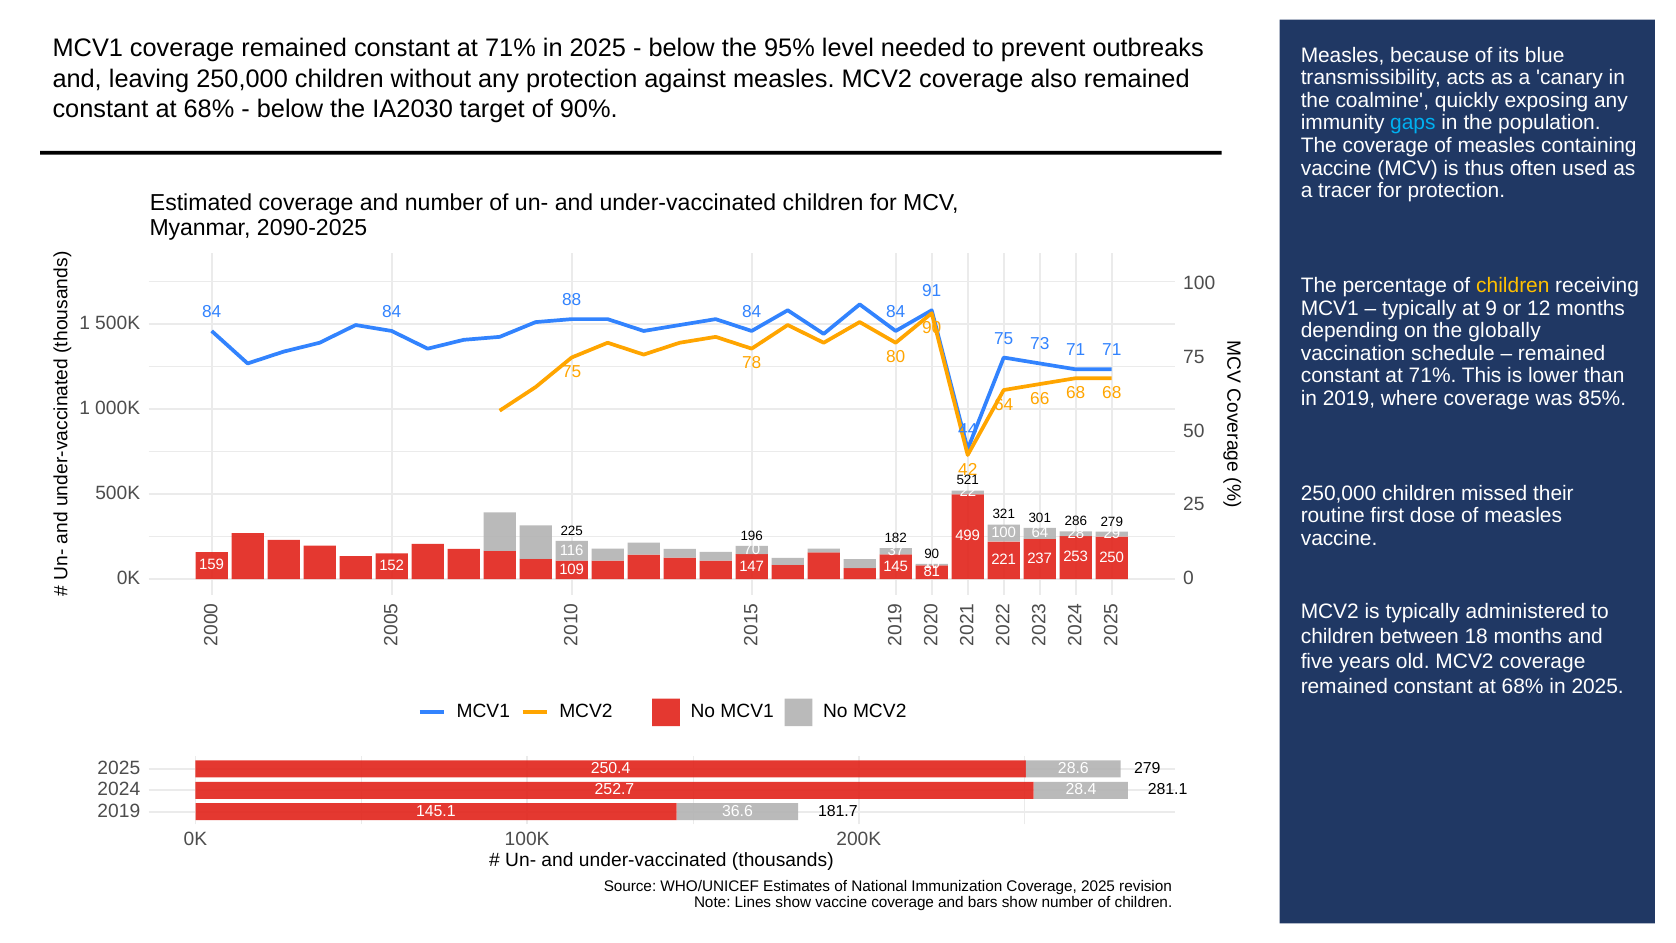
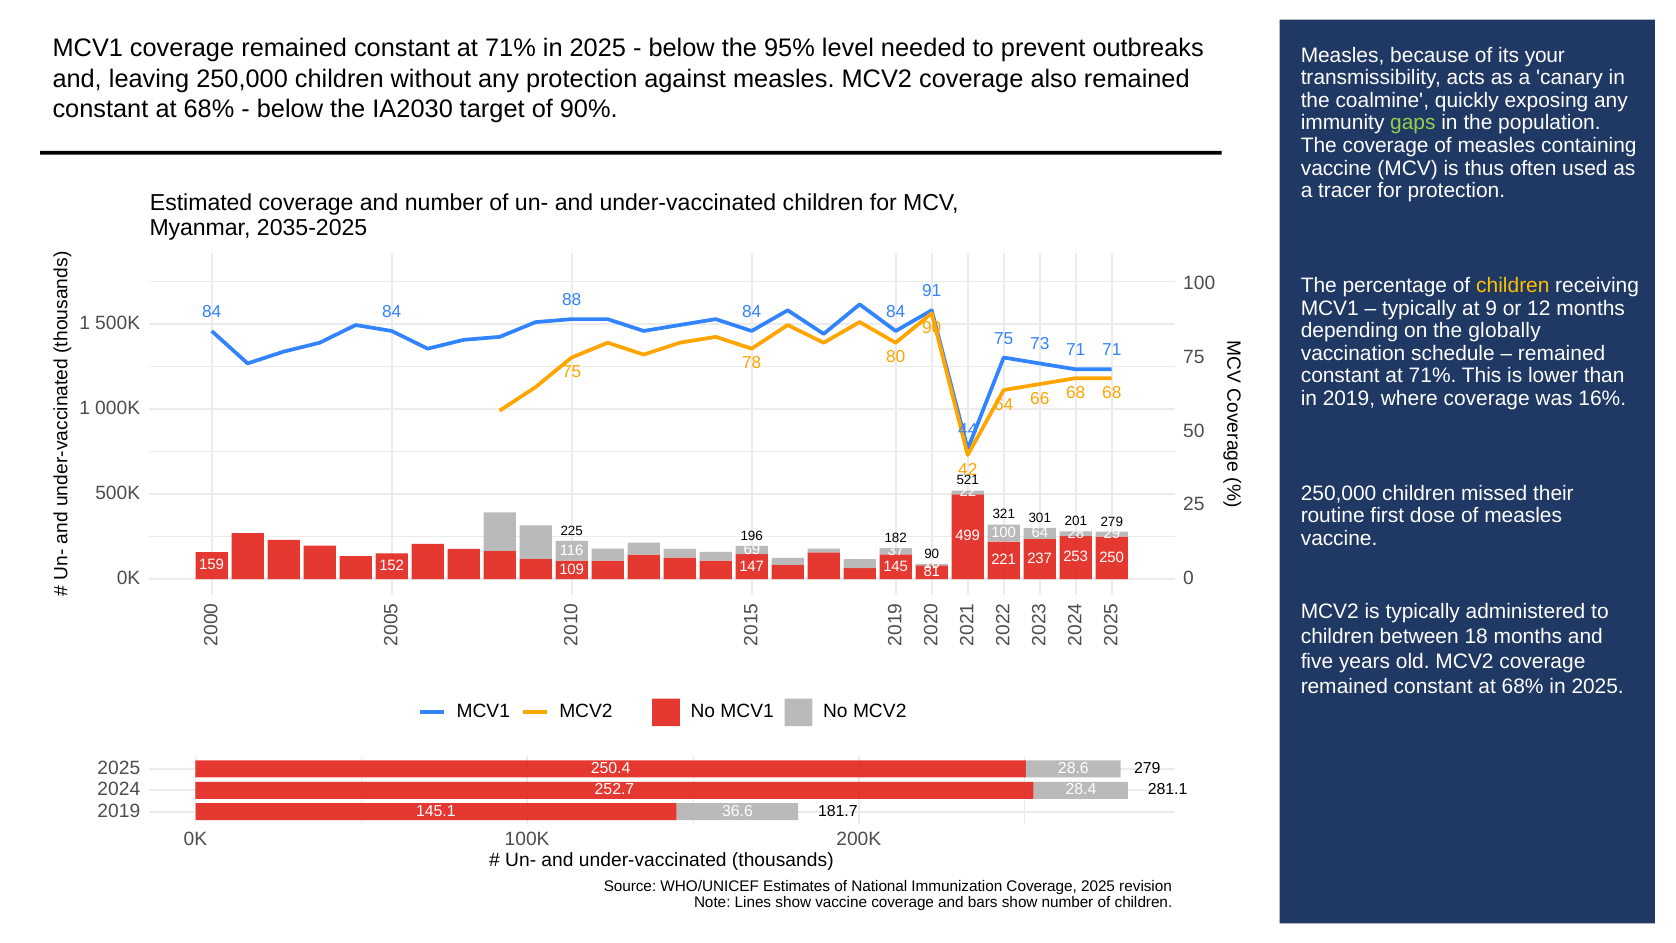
blue: blue -> your
gaps colour: light blue -> light green
2090-2025: 2090-2025 -> 2035-2025
85%: 85% -> 16%
286: 286 -> 201
70: 70 -> 69
